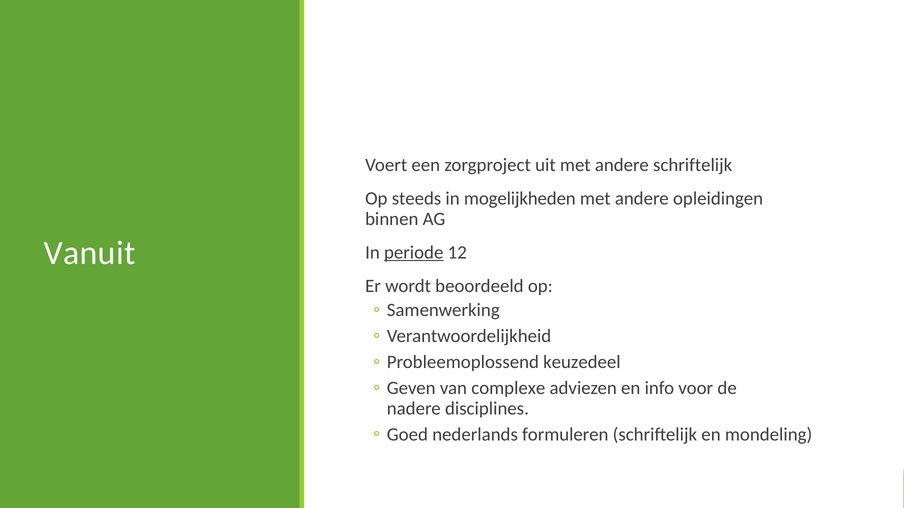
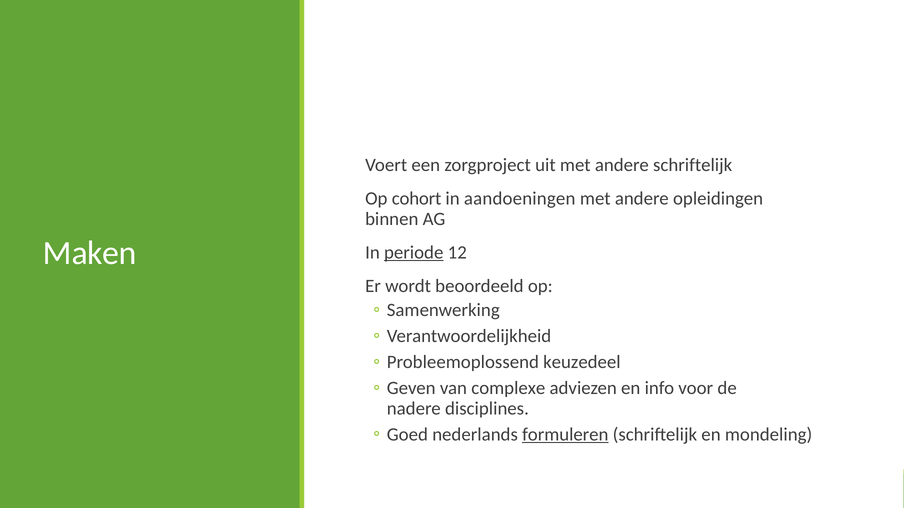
steeds: steeds -> cohort
mogelijkheden: mogelijkheden -> aandoeningen
Vanuit: Vanuit -> Maken
formuleren underline: none -> present
